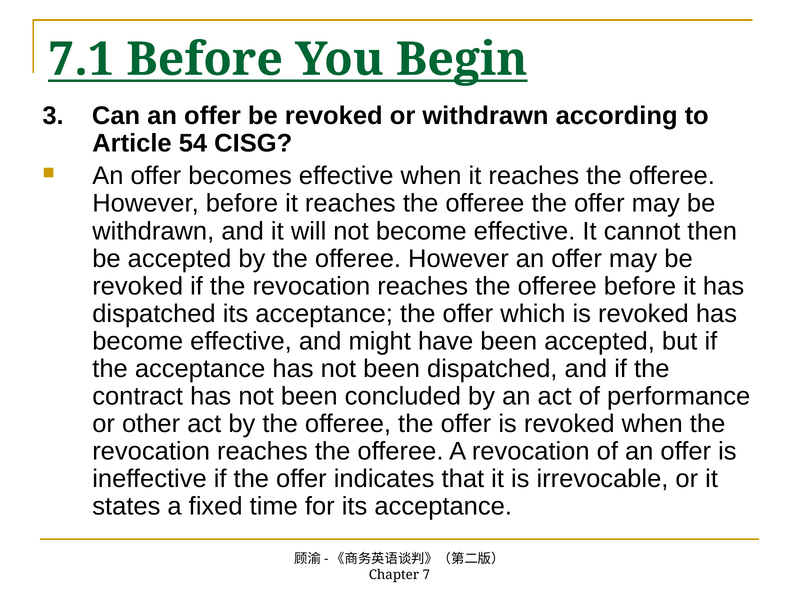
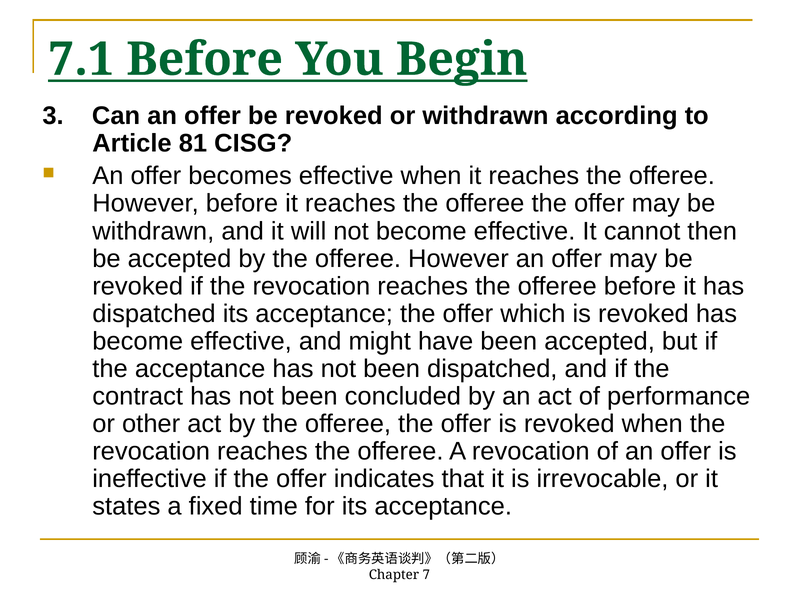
54: 54 -> 81
